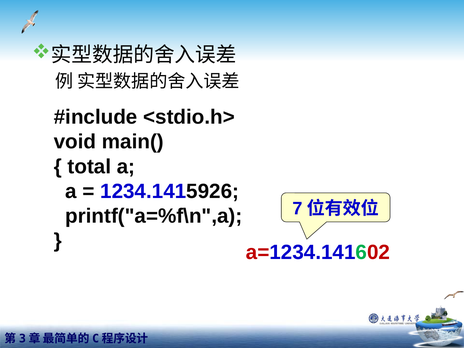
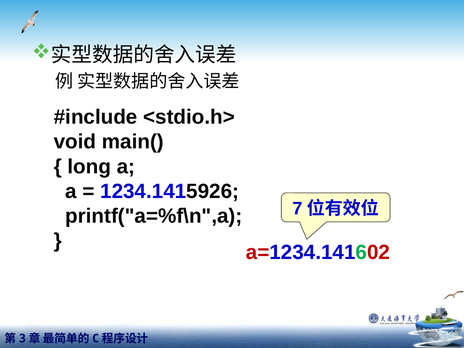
total: total -> long
